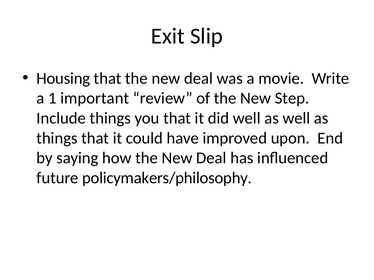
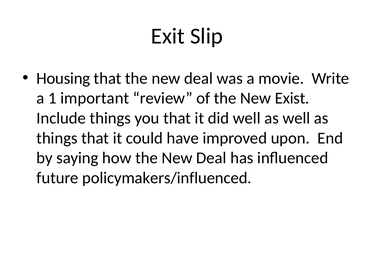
Step: Step -> Exist
policymakers/philosophy: policymakers/philosophy -> policymakers/influenced
